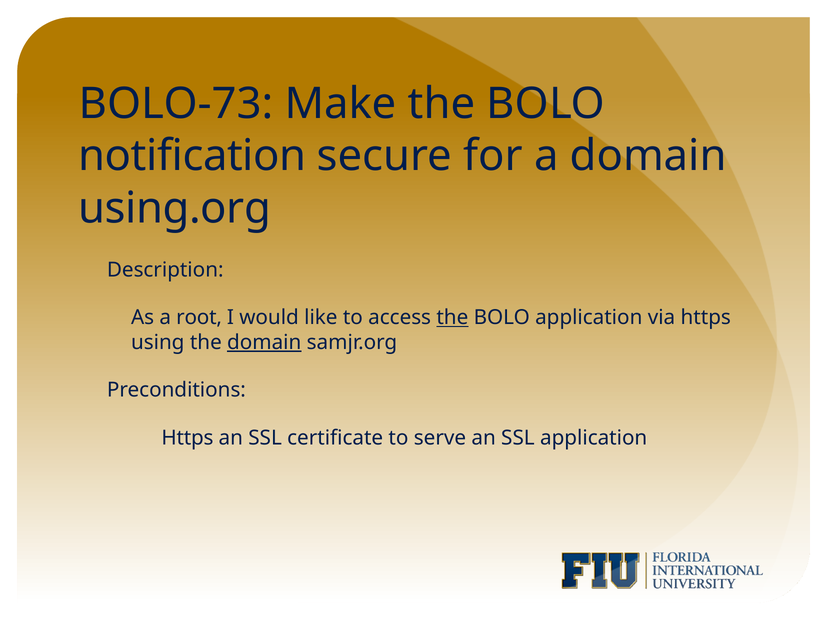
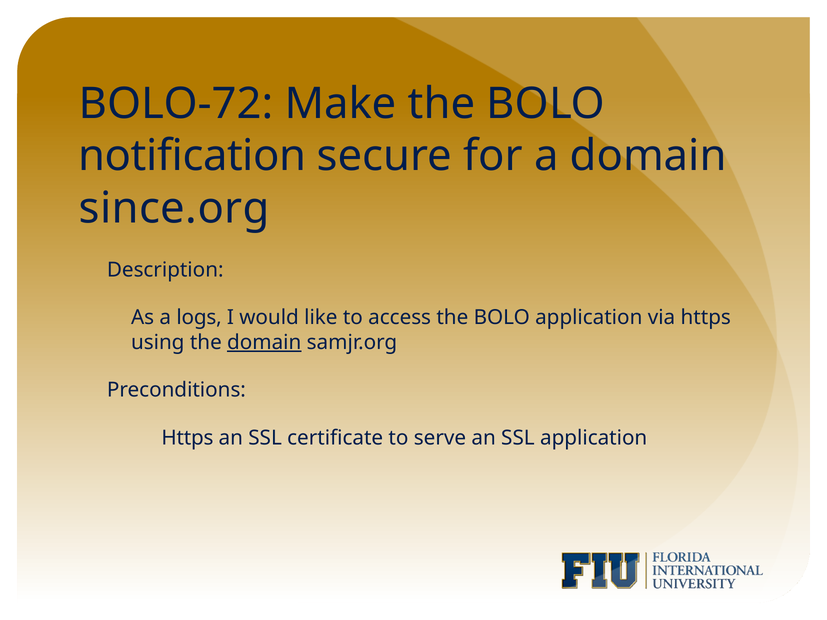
BOLO-73: BOLO-73 -> BOLO-72
using.org: using.org -> since.org
root: root -> logs
the at (452, 318) underline: present -> none
